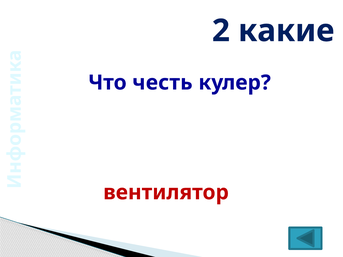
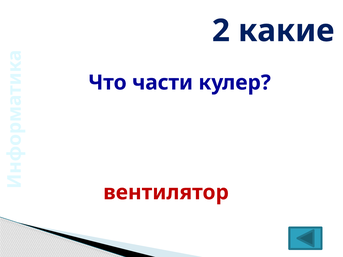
честь: честь -> части
